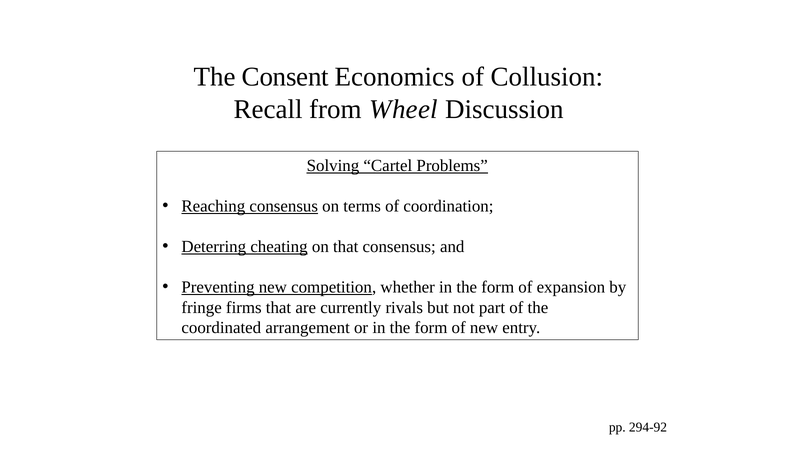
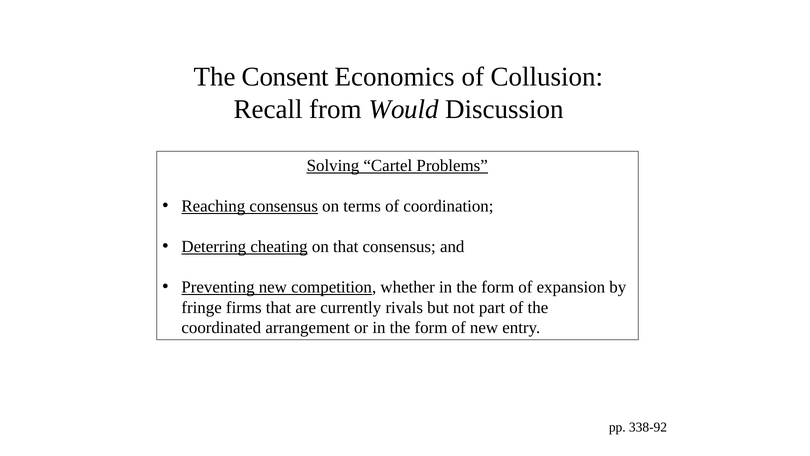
Wheel: Wheel -> Would
294-92: 294-92 -> 338-92
